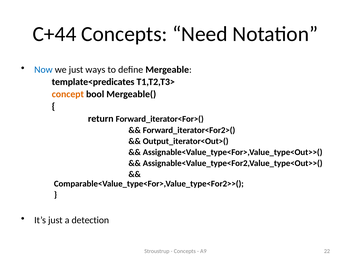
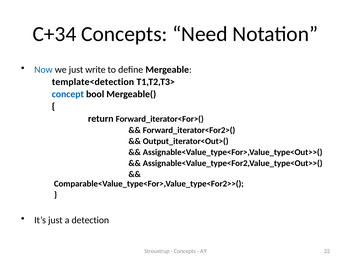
C+44: C+44 -> C+34
ways: ways -> write
template<predicates: template<predicates -> template<detection
concept colour: orange -> blue
